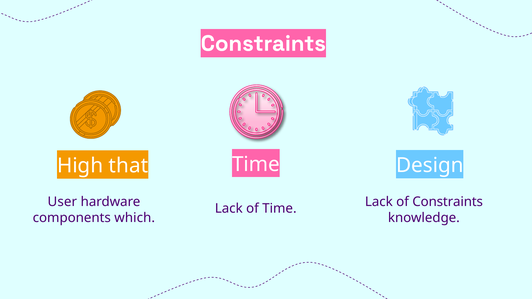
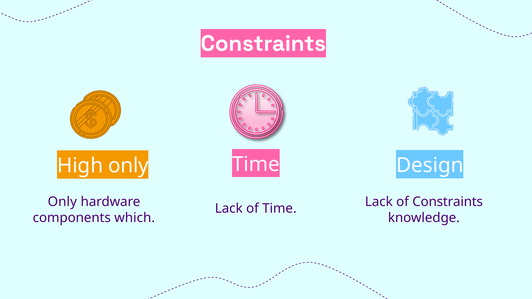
High that: that -> only
User at (62, 202): User -> Only
